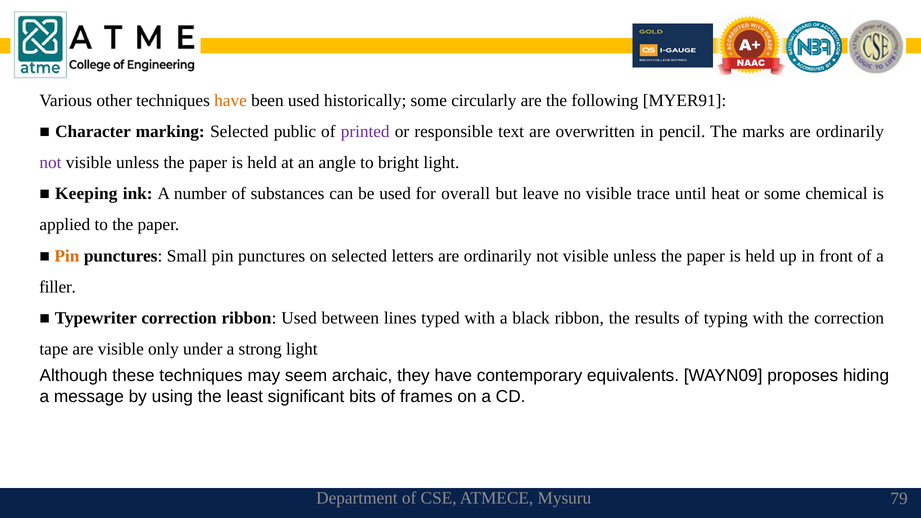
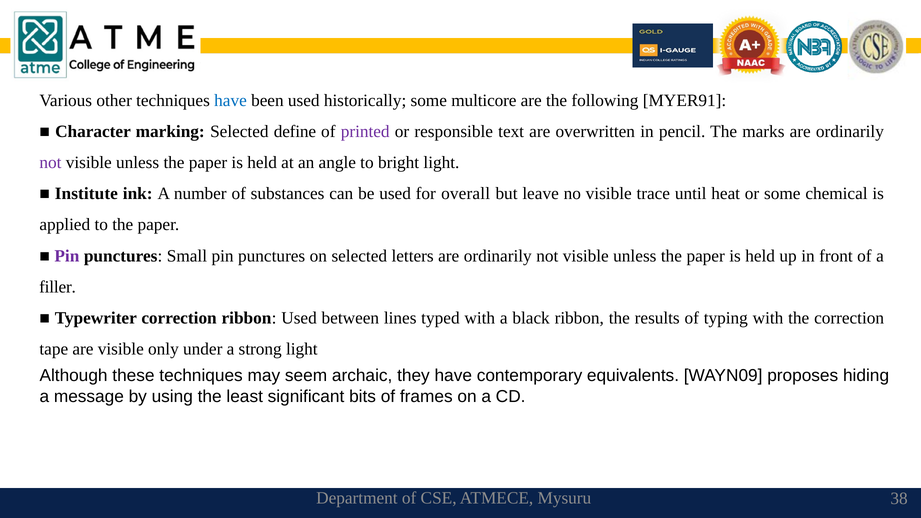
have at (231, 100) colour: orange -> blue
circularly: circularly -> multicore
public: public -> define
Keeping: Keeping -> Institute
Pin at (67, 256) colour: orange -> purple
79: 79 -> 38
